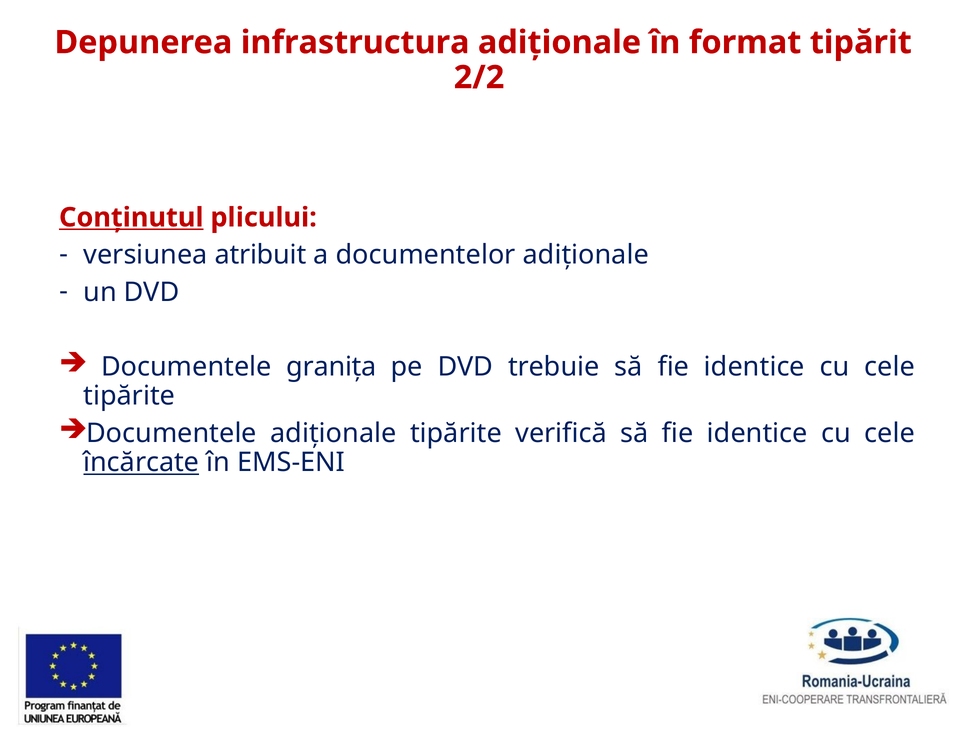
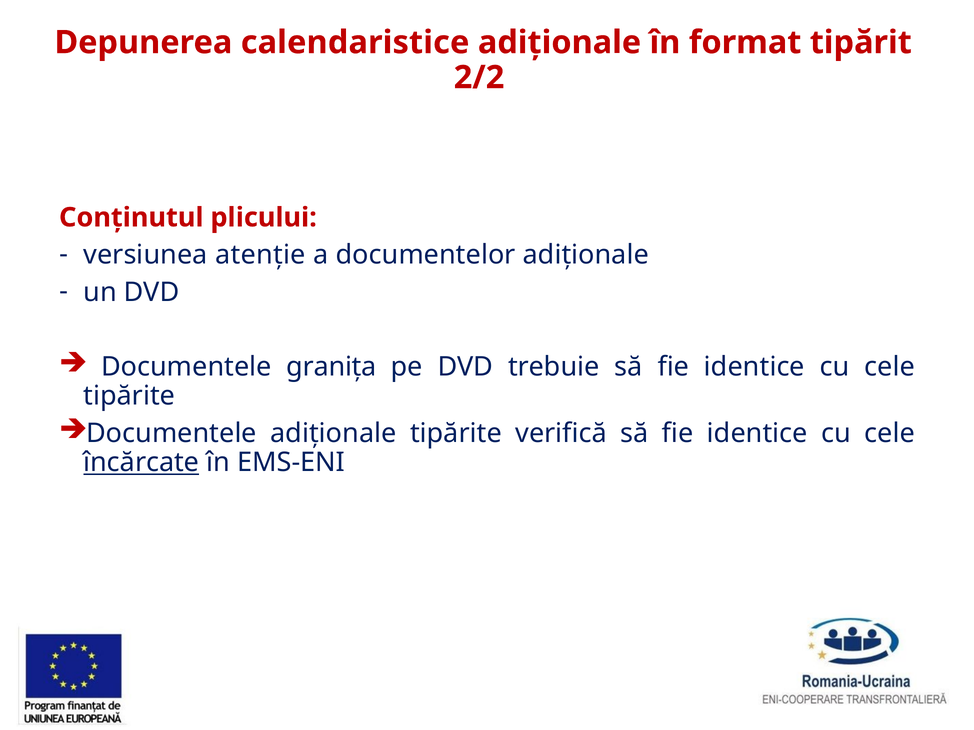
infrastructura: infrastructura -> calendaristice
Conținutul underline: present -> none
atribuit: atribuit -> atenție
